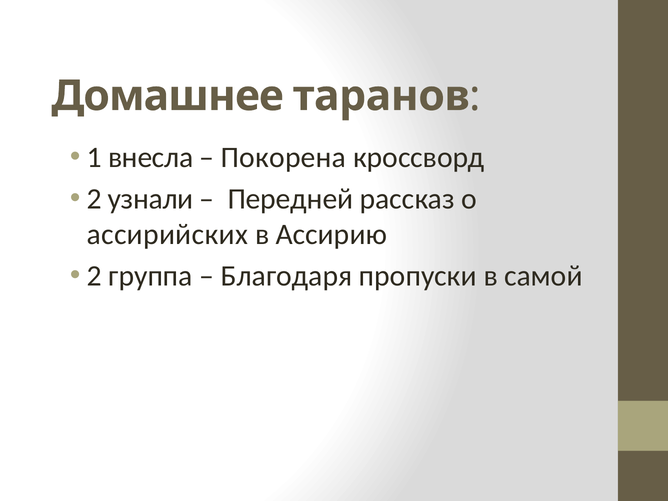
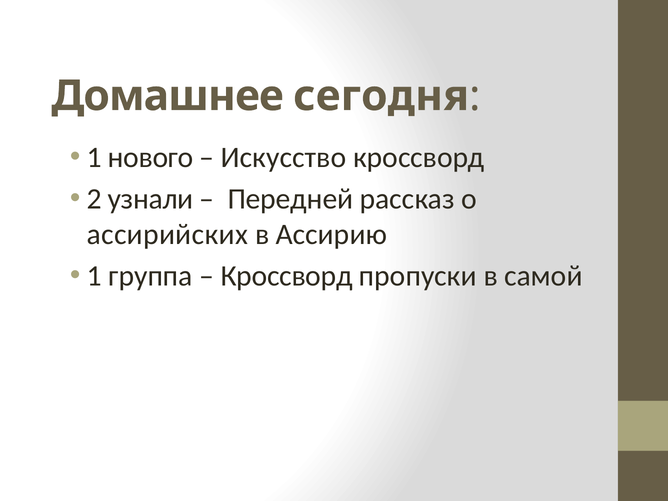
таранов: таранов -> сегодня
внесла: внесла -> нового
Покорена: Покорена -> Искусство
2 at (94, 276): 2 -> 1
Благодаря at (287, 276): Благодаря -> Кроссворд
